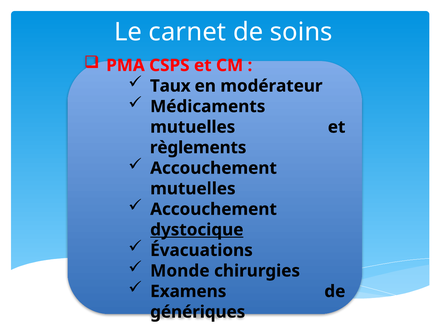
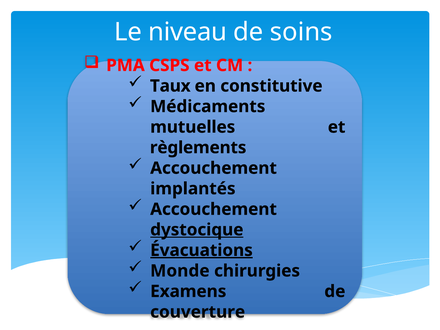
carnet: carnet -> niveau
modérateur: modérateur -> constitutive
mutuelles at (193, 189): mutuelles -> implantés
Évacuations underline: none -> present
génériques: génériques -> couverture
